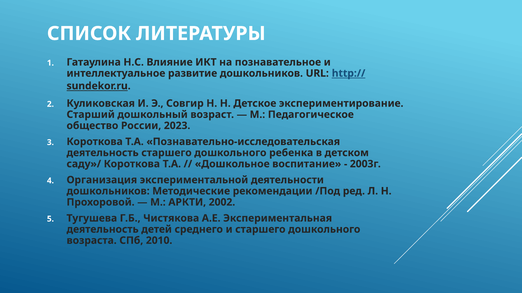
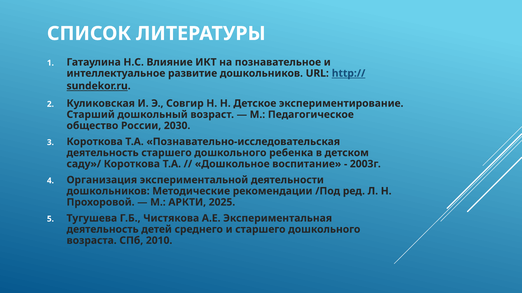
2023: 2023 -> 2030
2002: 2002 -> 2025
